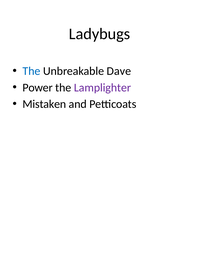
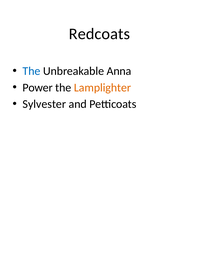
Ladybugs: Ladybugs -> Redcoats
Dave: Dave -> Anna
Lamplighter colour: purple -> orange
Mistaken: Mistaken -> Sylvester
